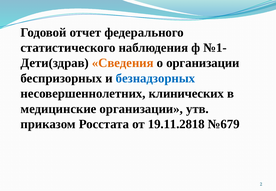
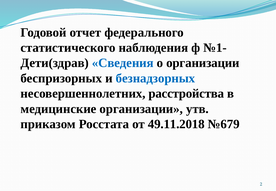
Сведения colour: orange -> blue
клинических: клинических -> расстройства
19.11.2818: 19.11.2818 -> 49.11.2018
